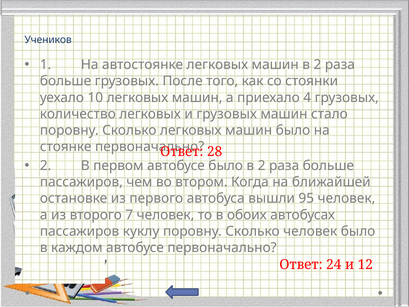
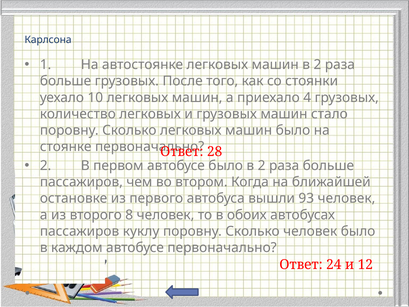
Учеников: Учеников -> Карлсона
95: 95 -> 93
7: 7 -> 8
